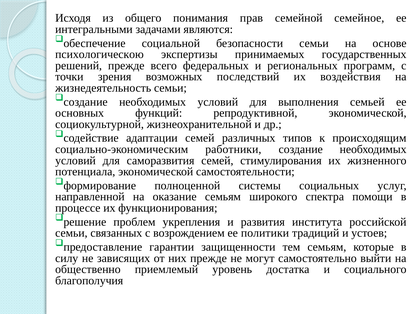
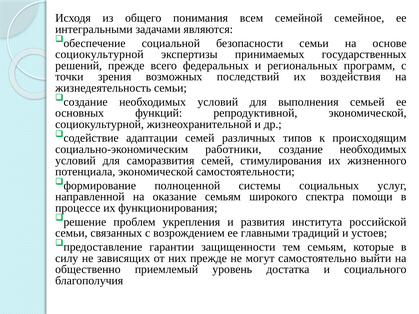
прав: прав -> всем
психологическою at (99, 54): психологическою -> социокультурной
политики: политики -> главными
